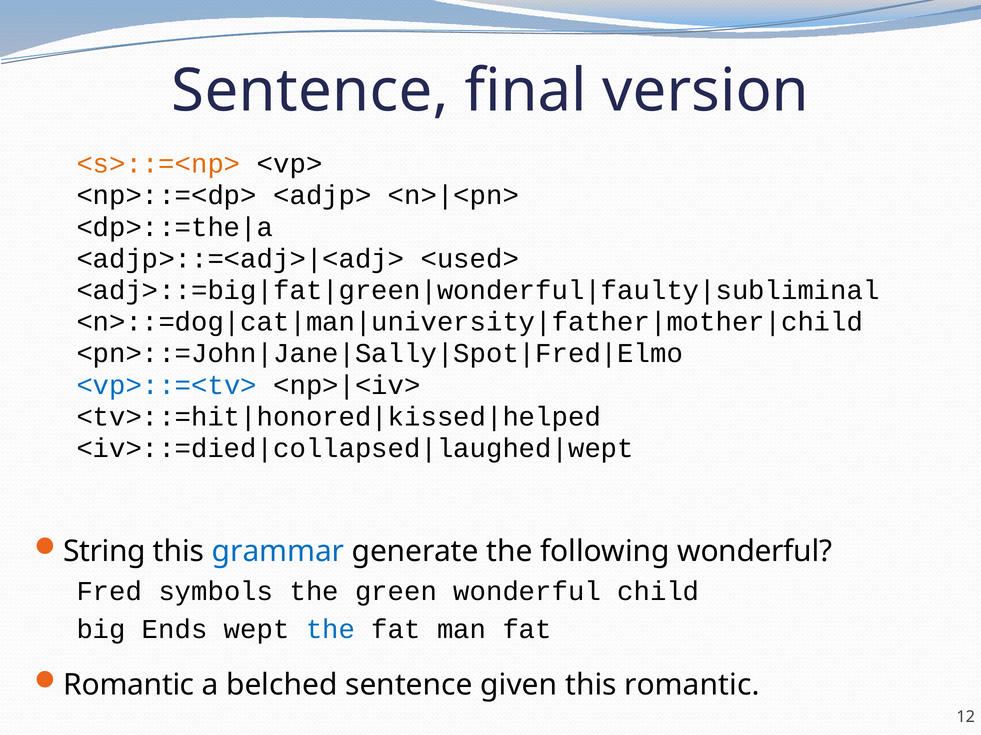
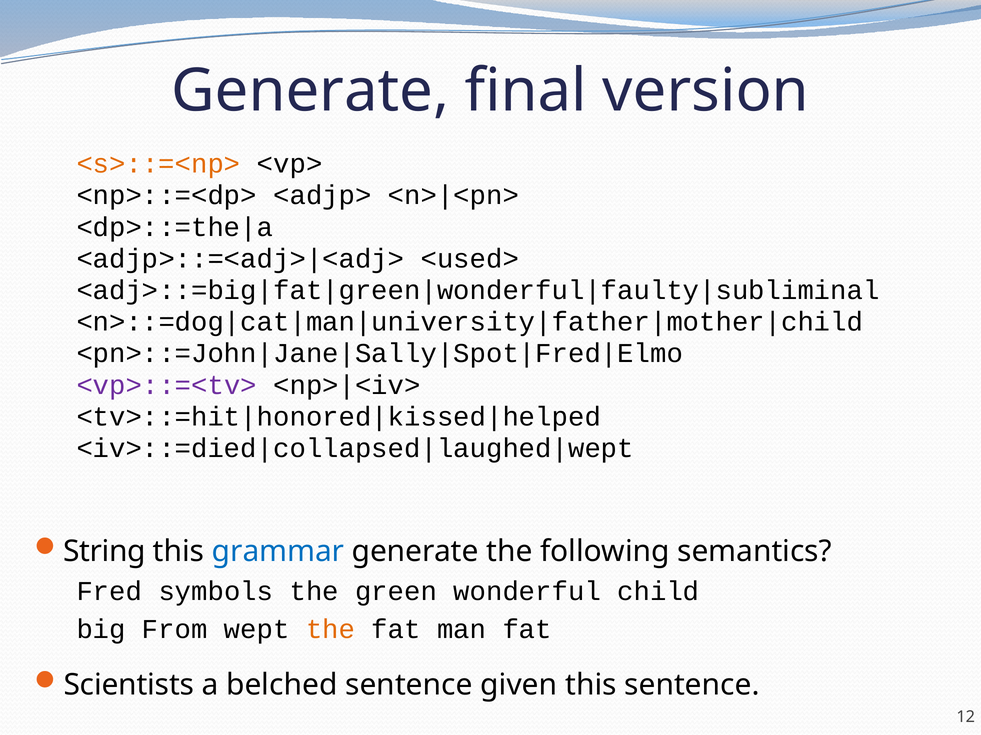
Sentence at (310, 91): Sentence -> Generate
<vp>::=<tv> colour: blue -> purple
following wonderful: wonderful -> semantics
Ends: Ends -> From
the at (331, 630) colour: blue -> orange
Romantic at (129, 686): Romantic -> Scientists
this romantic: romantic -> sentence
